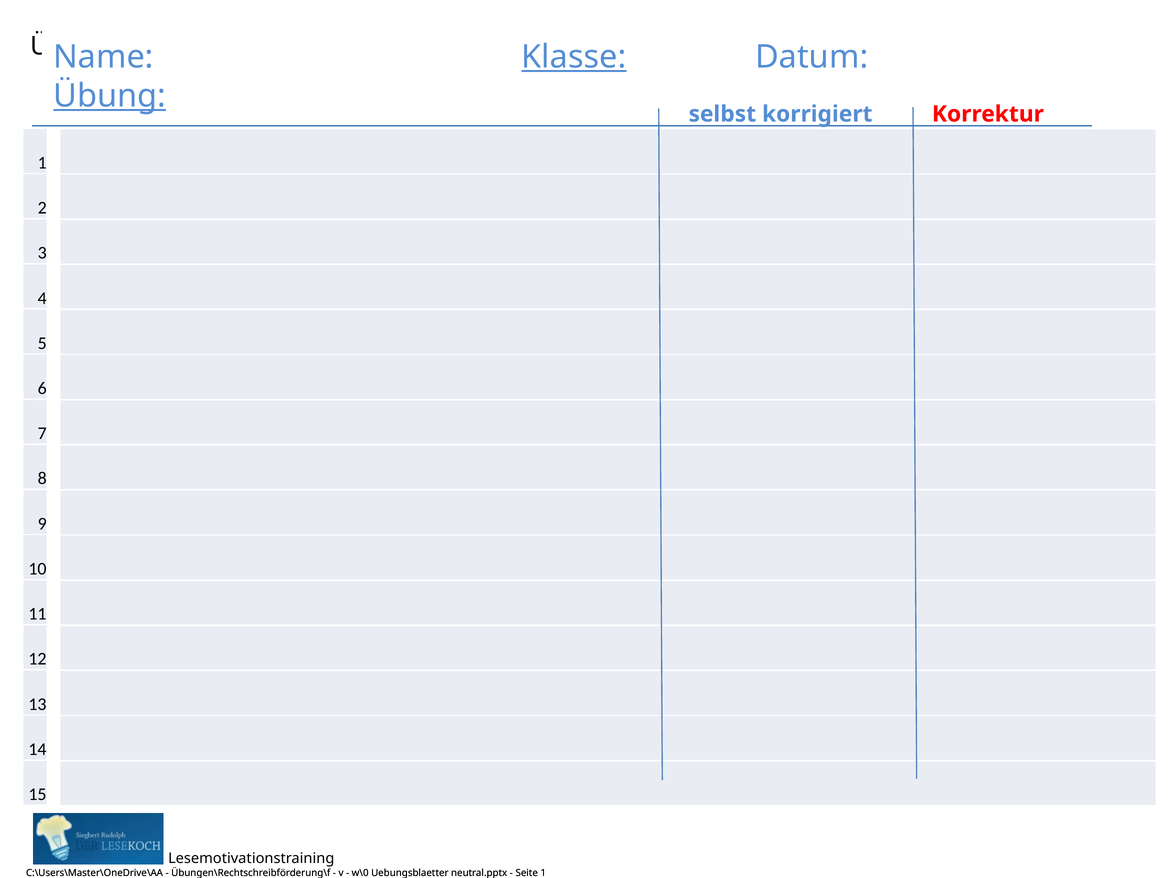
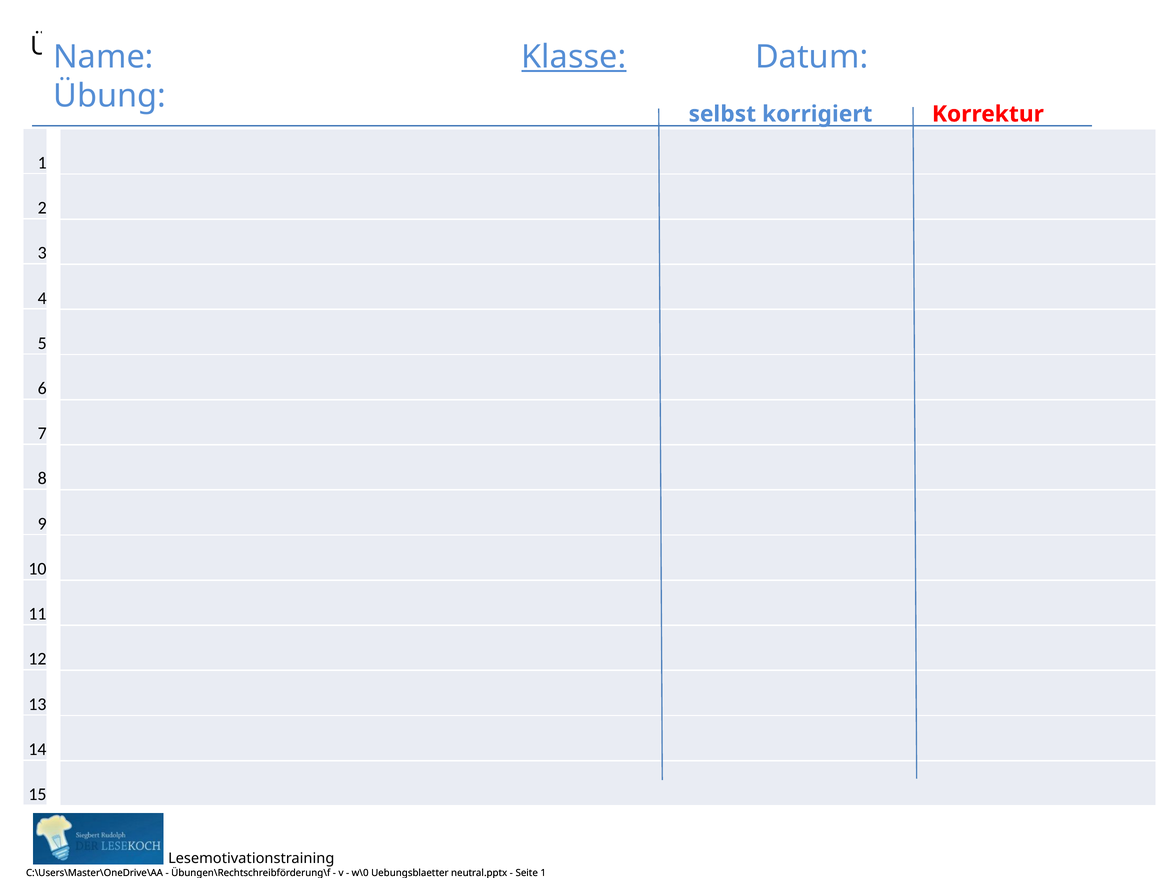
Übung underline: present -> none
